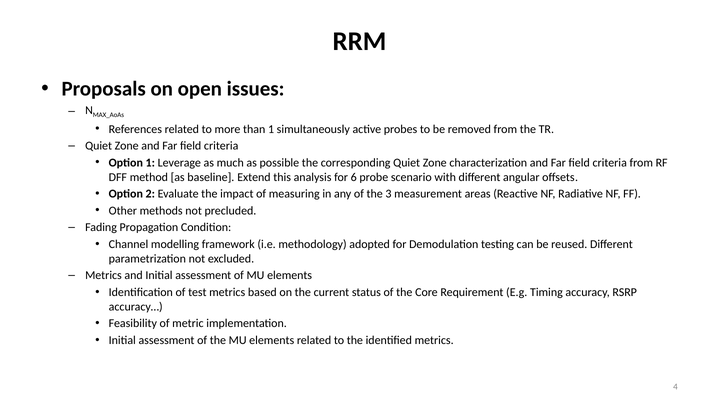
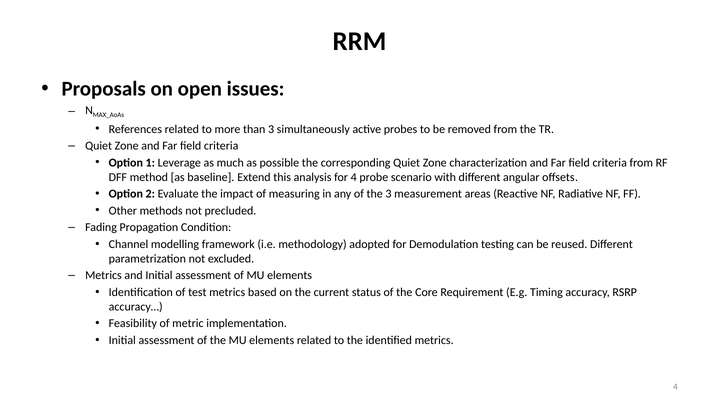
than 1: 1 -> 3
for 6: 6 -> 4
